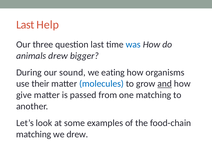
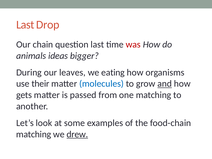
Help: Help -> Drop
three: three -> chain
was colour: blue -> red
animals drew: drew -> ideas
sound: sound -> leaves
give: give -> gets
drew at (77, 134) underline: none -> present
